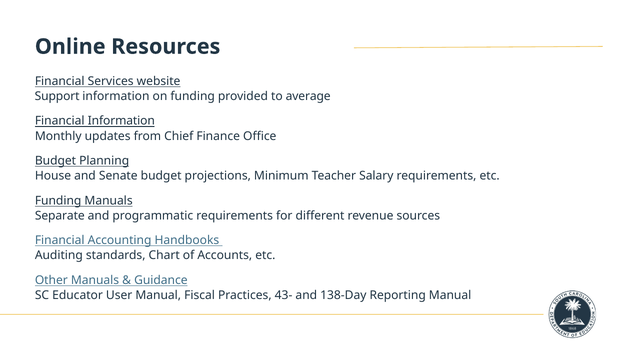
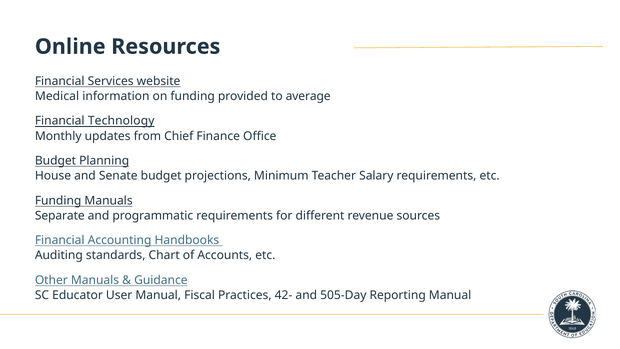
Support: Support -> Medical
Financial Information: Information -> Technology
43-: 43- -> 42-
138-Day: 138-Day -> 505-Day
